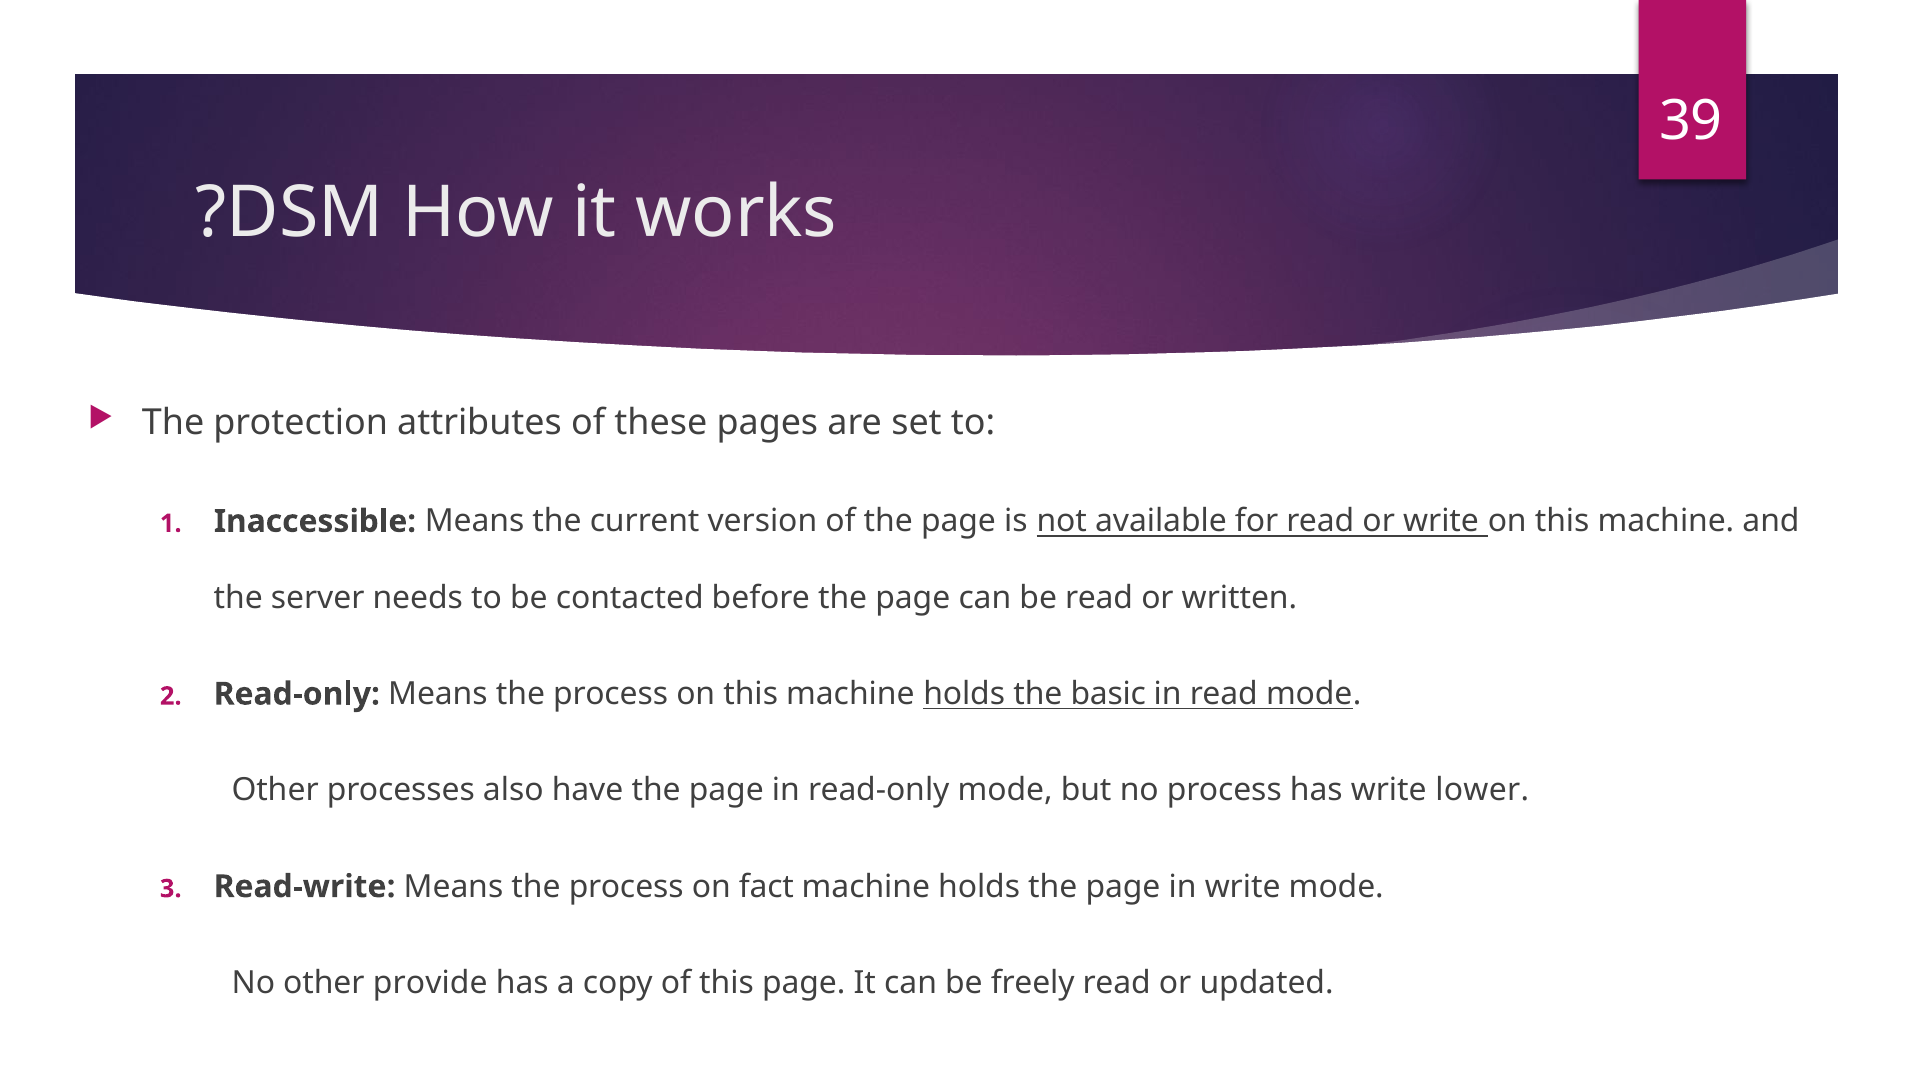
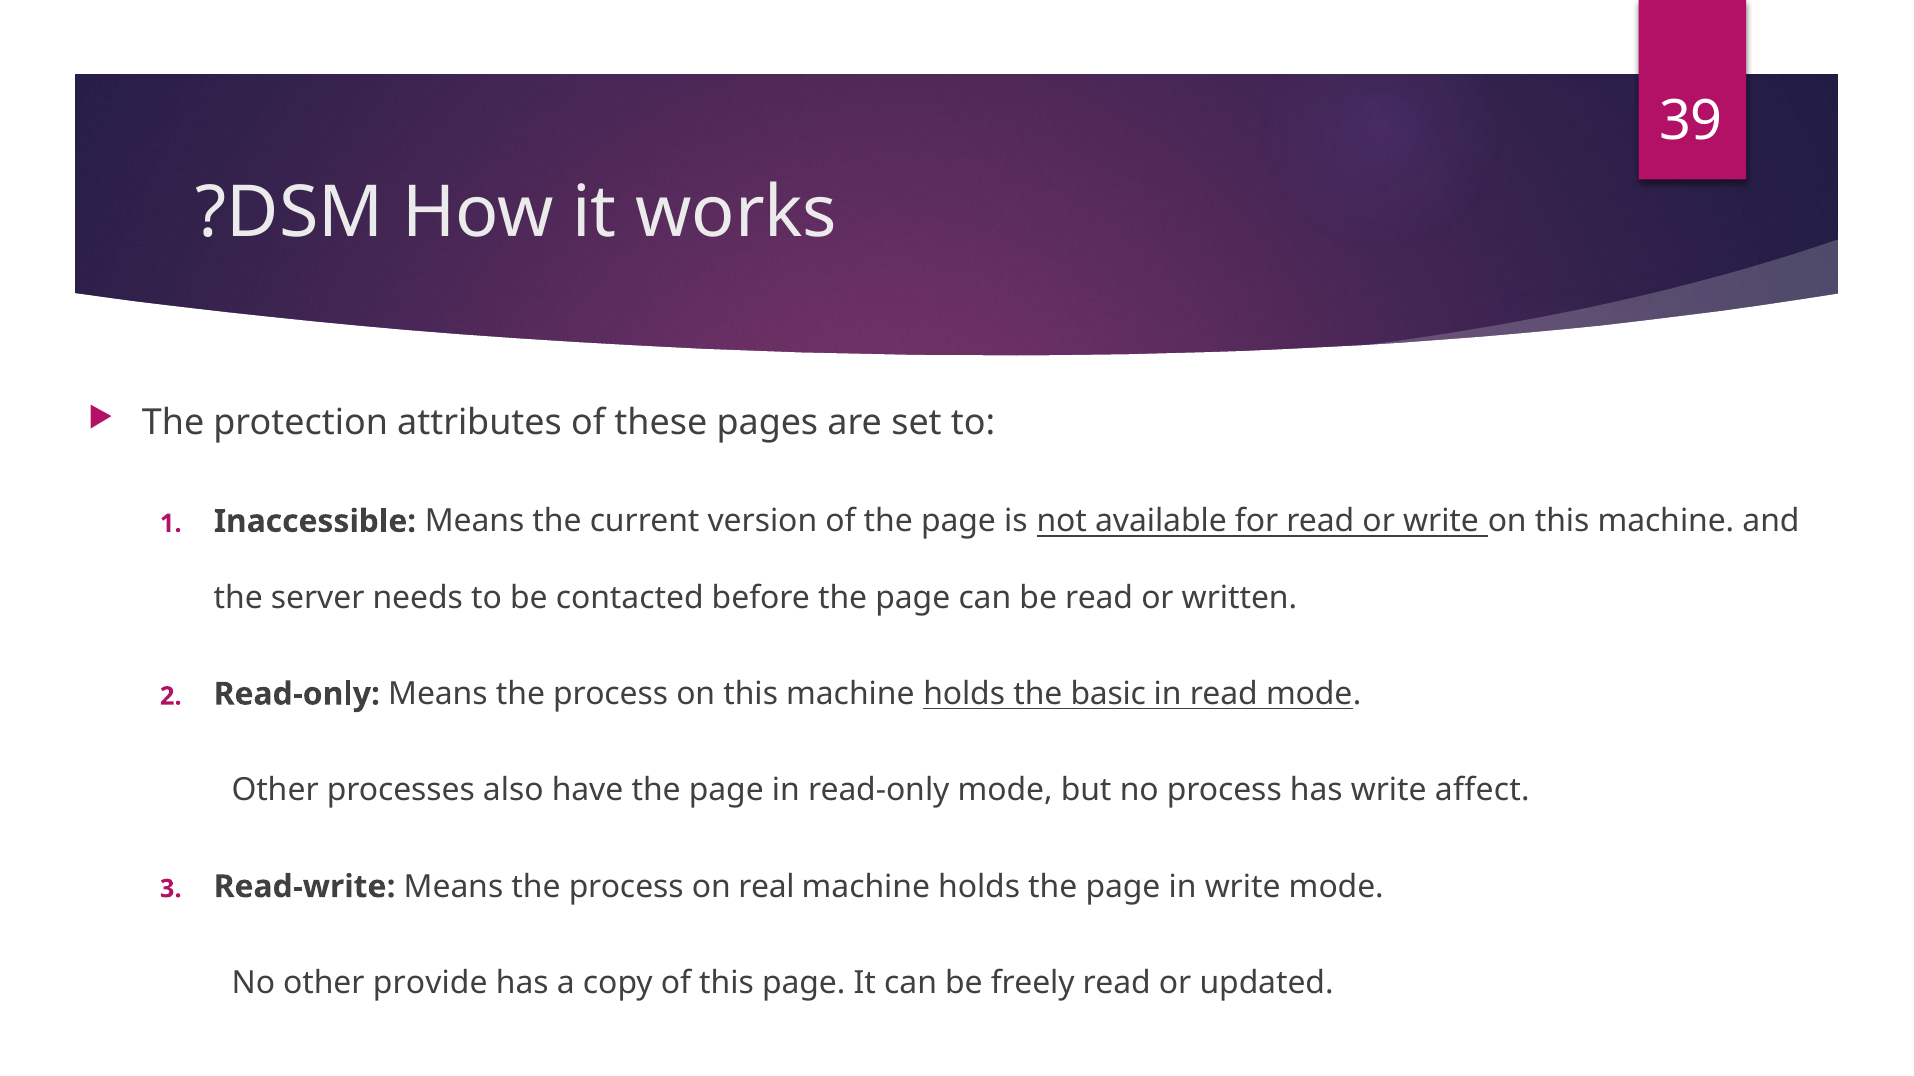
lower: lower -> affect
fact: fact -> real
